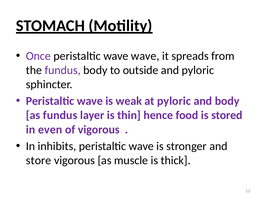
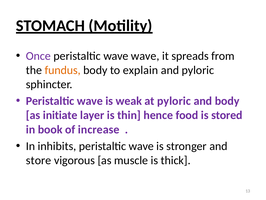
fundus at (63, 70) colour: purple -> orange
outside: outside -> explain
as fundus: fundus -> initiate
even: even -> book
of vigorous: vigorous -> increase
